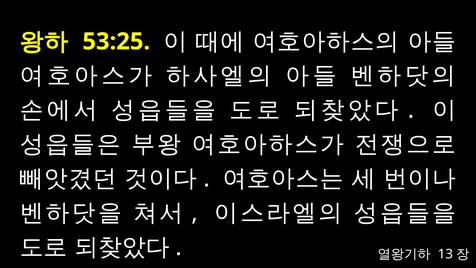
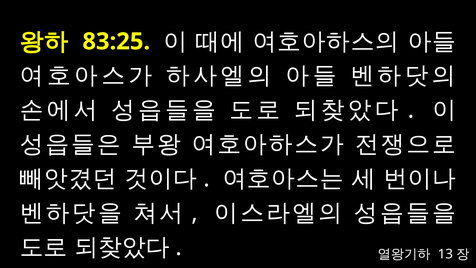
53:25: 53:25 -> 83:25
